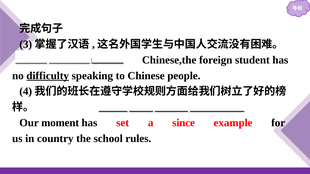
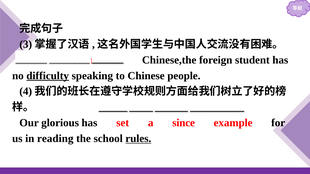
moment: moment -> glorious
country: country -> reading
rules underline: none -> present
